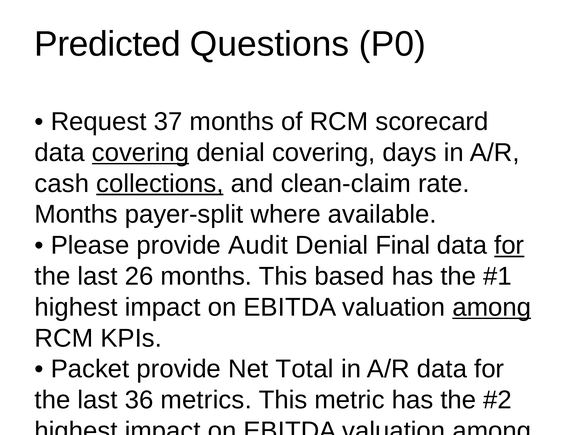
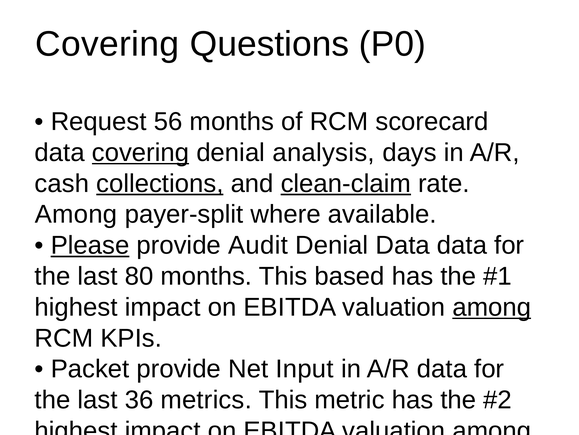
Predicted at (108, 44): Predicted -> Covering
37: 37 -> 56
denial covering: covering -> analysis
clean-claim underline: none -> present
Months at (76, 214): Months -> Among
Please at (90, 245) underline: none -> present
Denial Final: Final -> Data
for at (509, 245) underline: present -> none
26: 26 -> 80
Total: Total -> Input
